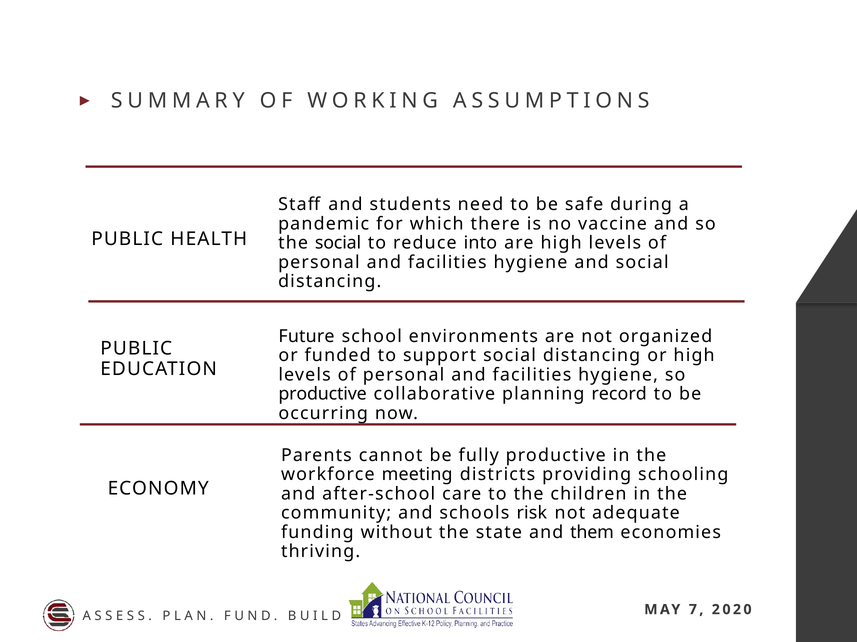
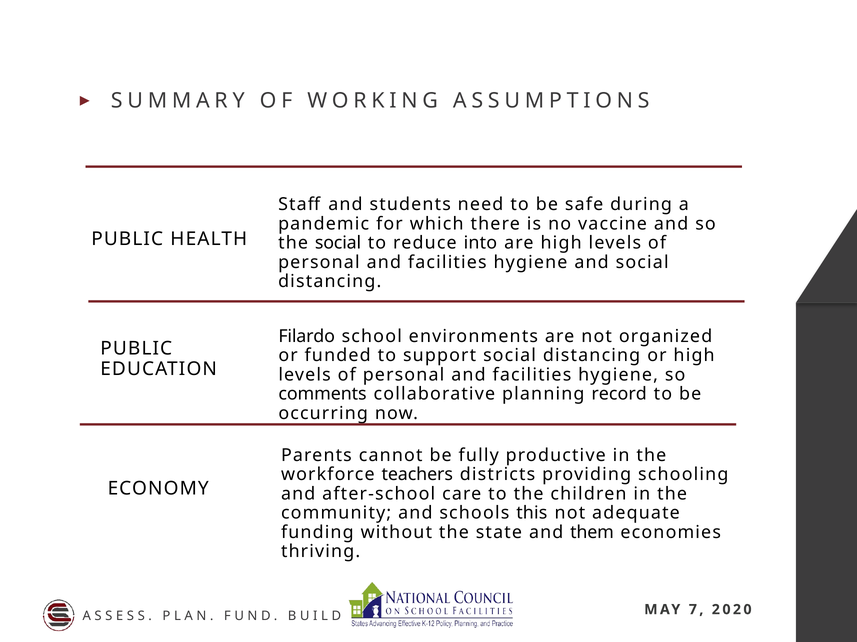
Future: Future -> Filardo
productive at (323, 395): productive -> comments
meeting: meeting -> teachers
risk: risk -> this
